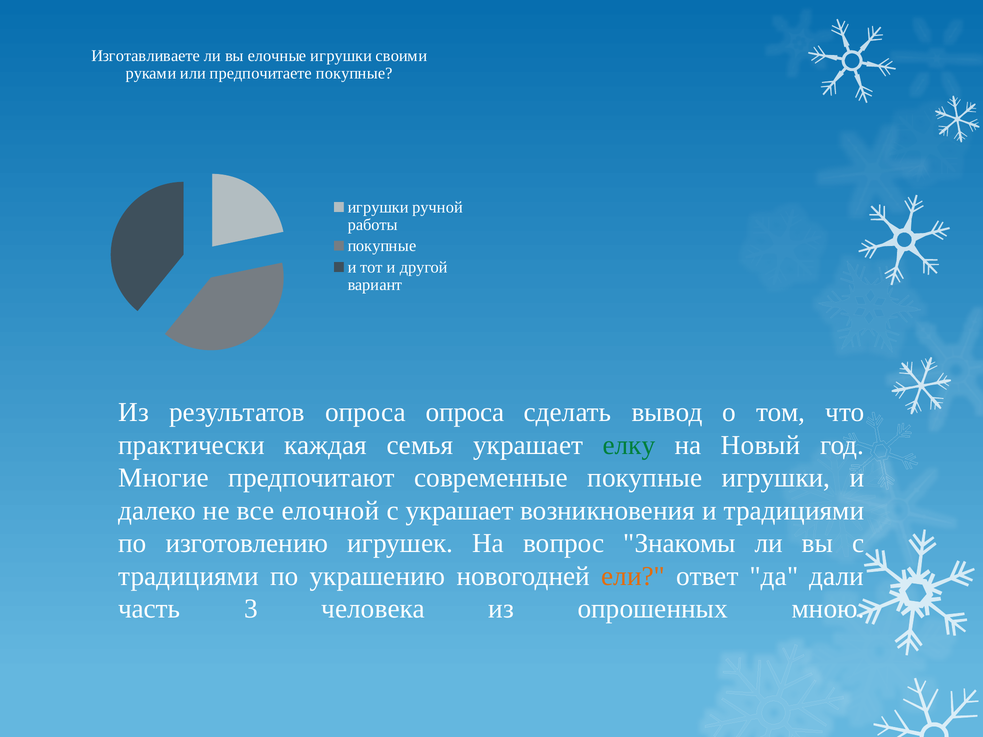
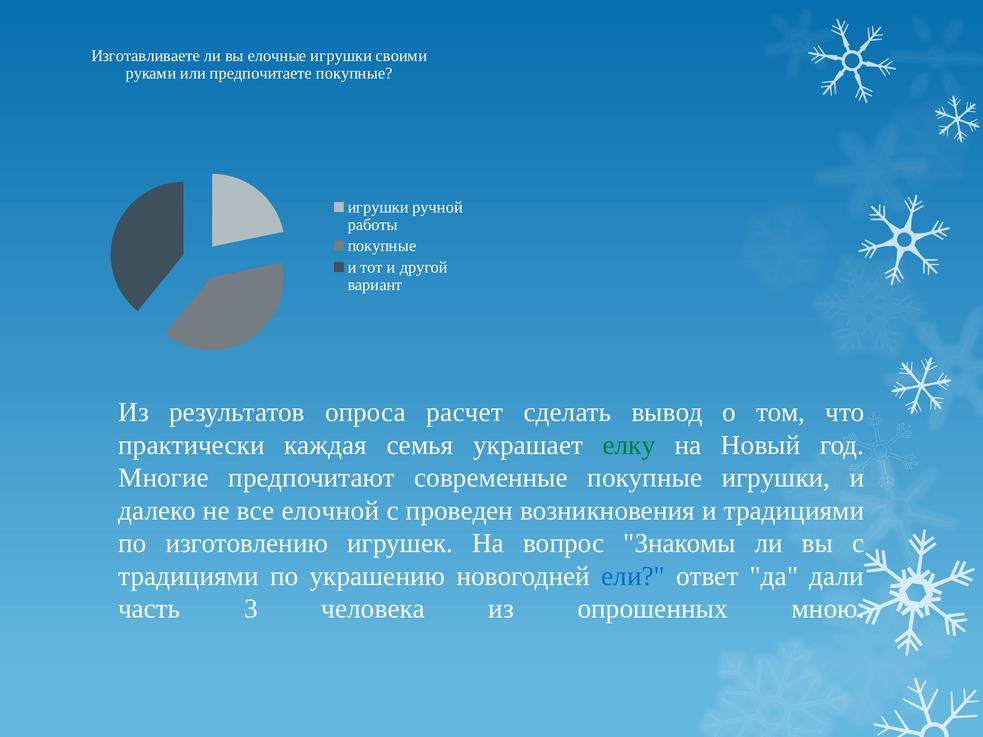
опроса опроса: опроса -> расчет
с украшает: украшает -> проведен
ели colour: orange -> blue
